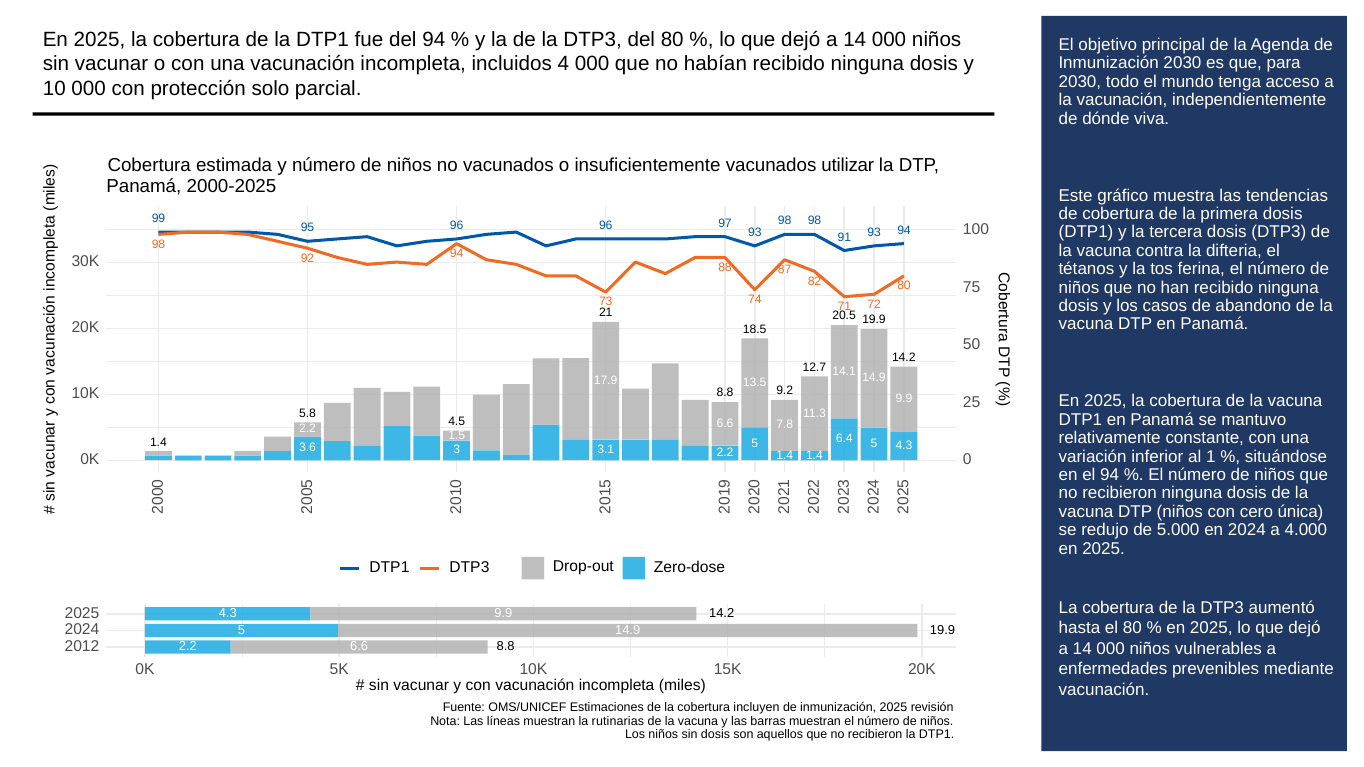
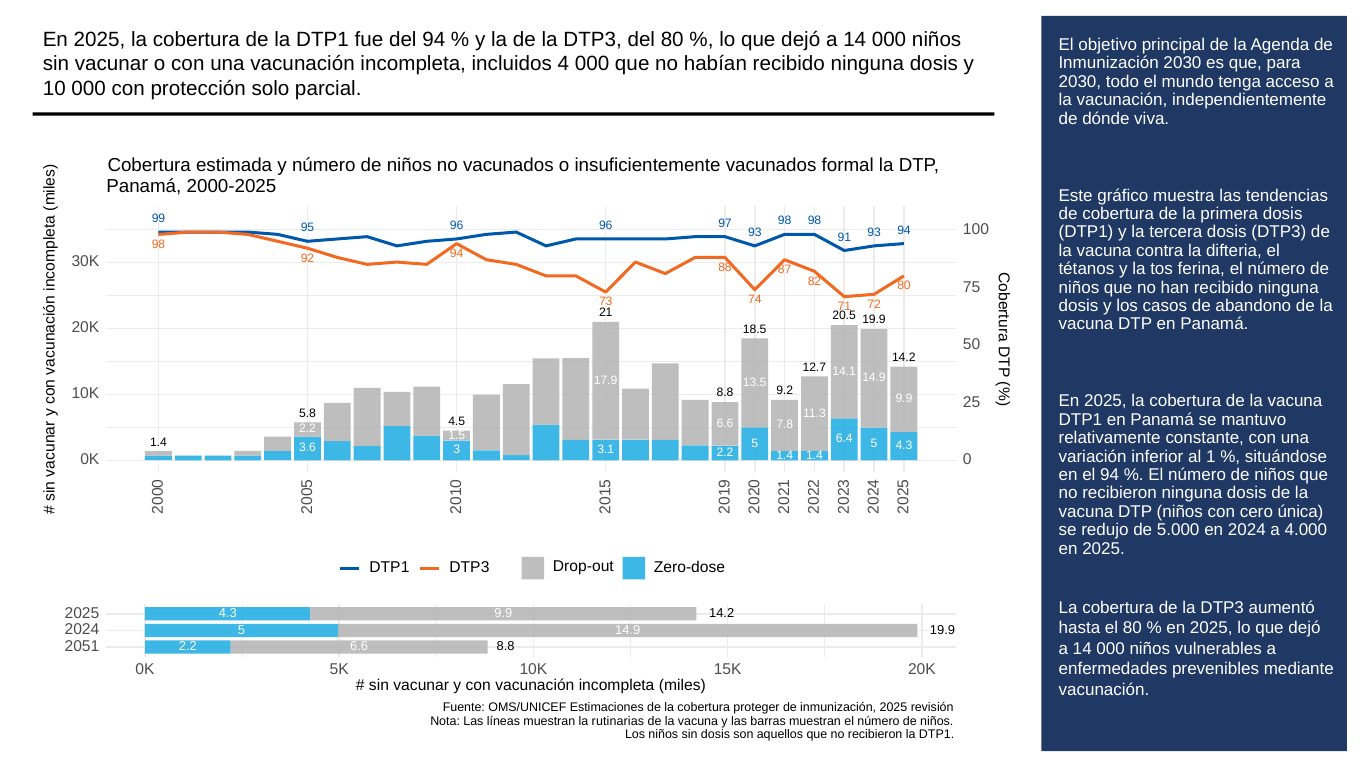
utilizar: utilizar -> formal
2012: 2012 -> 2051
incluyen: incluyen -> proteger
